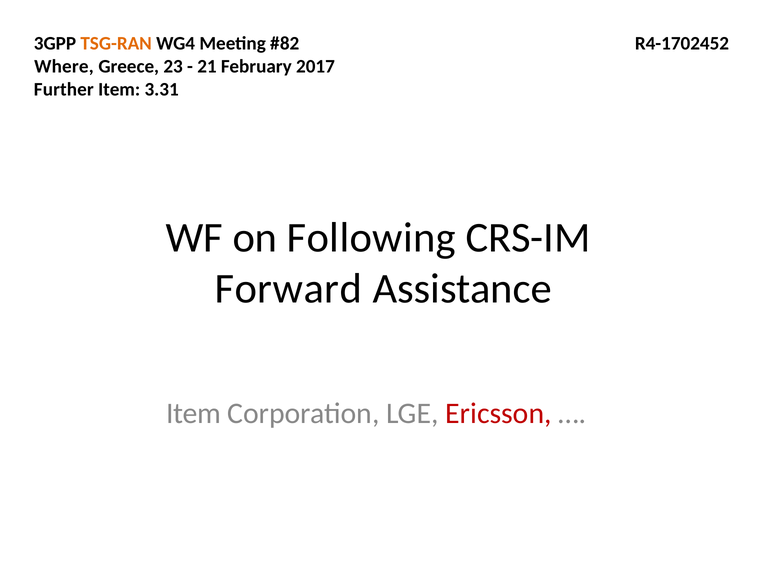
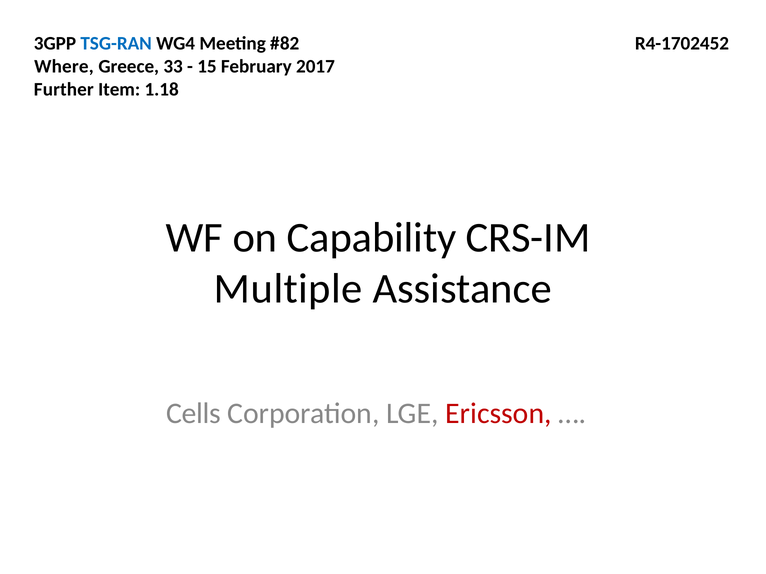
TSG-RAN colour: orange -> blue
23: 23 -> 33
21: 21 -> 15
3.31: 3.31 -> 1.18
Following: Following -> Capability
Forward: Forward -> Multiple
Item at (194, 414): Item -> Cells
